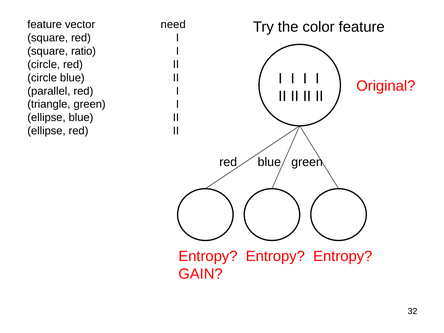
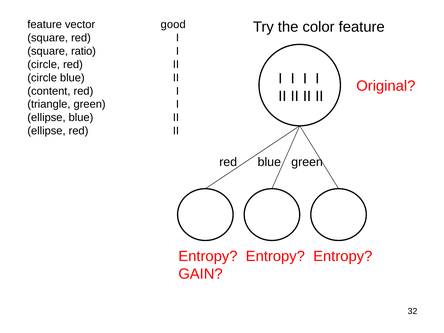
need: need -> good
parallel: parallel -> content
